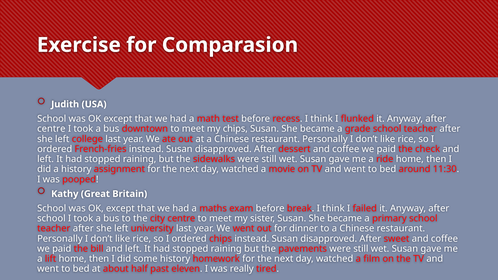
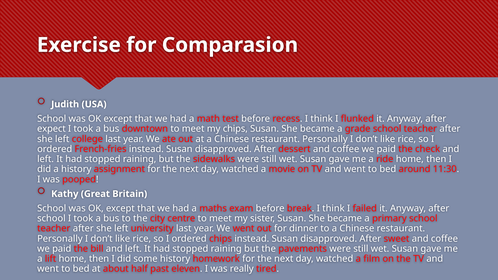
centre at (51, 129): centre -> expect
